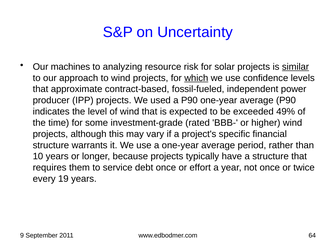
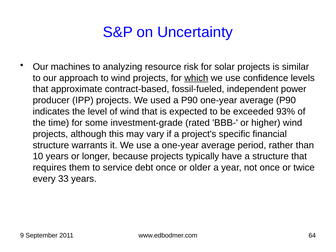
similar underline: present -> none
49%: 49% -> 93%
effort: effort -> older
19: 19 -> 33
